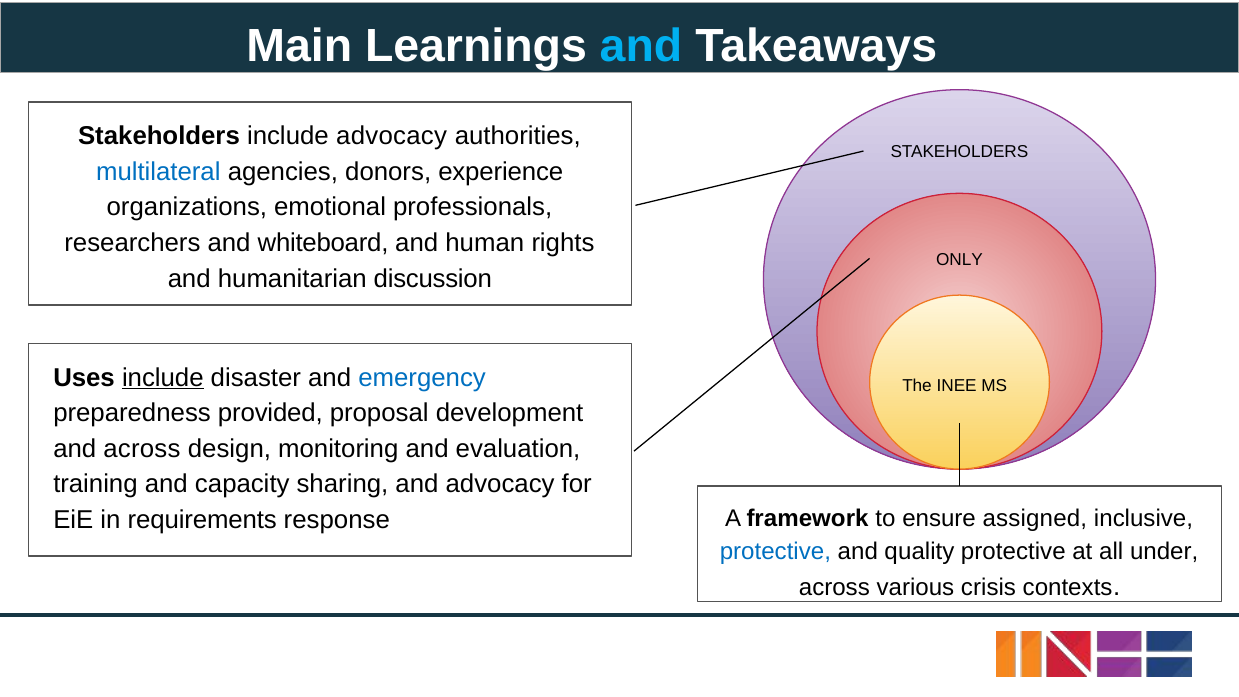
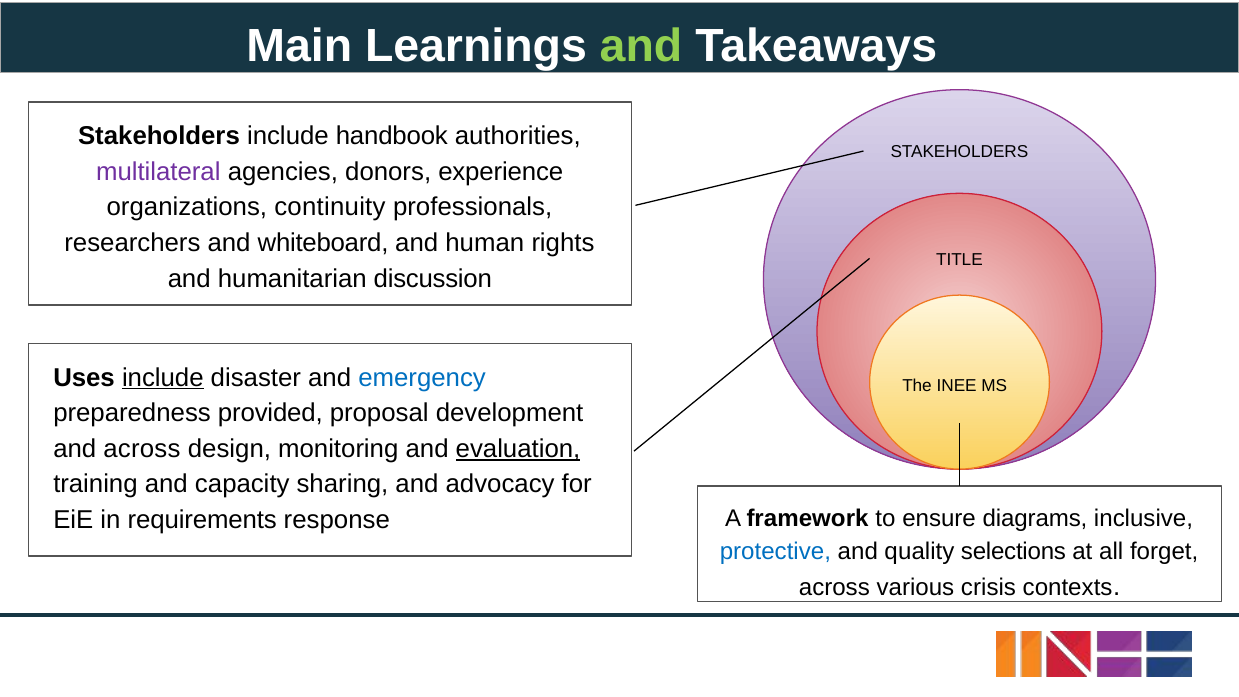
and at (641, 46) colour: light blue -> light green
include advocacy: advocacy -> handbook
multilateral colour: blue -> purple
emotional: emotional -> continuity
ONLY: ONLY -> TITLE
evaluation underline: none -> present
assigned: assigned -> diagrams
quality protective: protective -> selections
under: under -> forget
